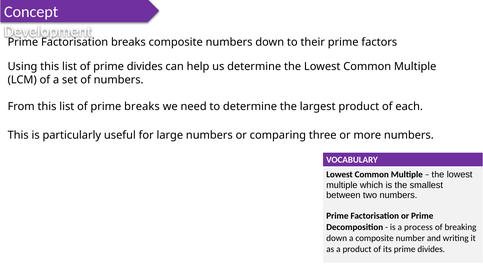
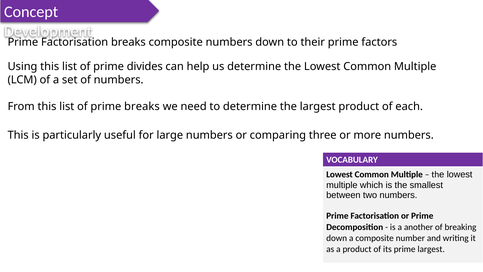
process: process -> another
its prime divides: divides -> largest
